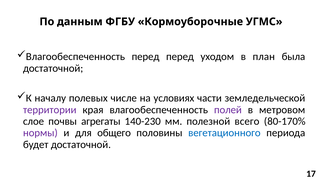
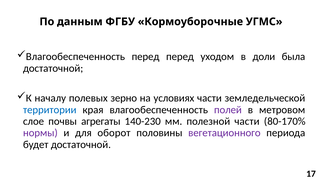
план: план -> доли
числе: числе -> зерно
территории colour: purple -> blue
полезной всего: всего -> части
общего: общего -> оборот
вегетационного colour: blue -> purple
